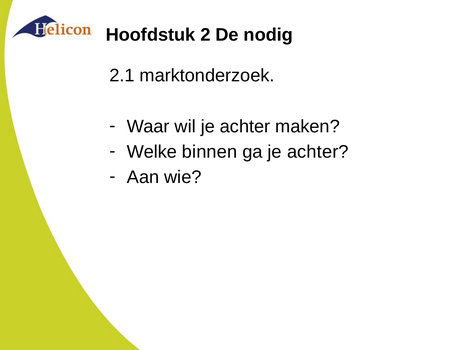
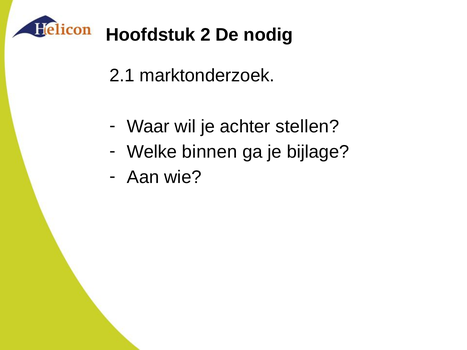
maken: maken -> stellen
ga je achter: achter -> bijlage
